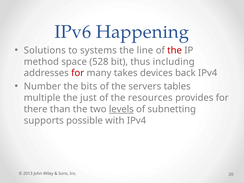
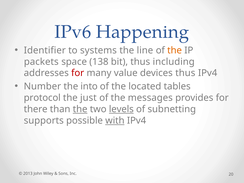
Solutions: Solutions -> Identifier
the at (175, 50) colour: red -> orange
method: method -> packets
528: 528 -> 138
takes: takes -> value
devices back: back -> thus
bits: bits -> into
servers: servers -> located
multiple: multiple -> protocol
resources: resources -> messages
the at (80, 109) underline: none -> present
with underline: none -> present
